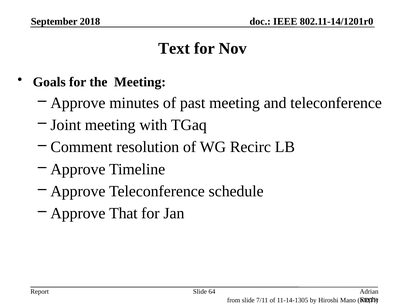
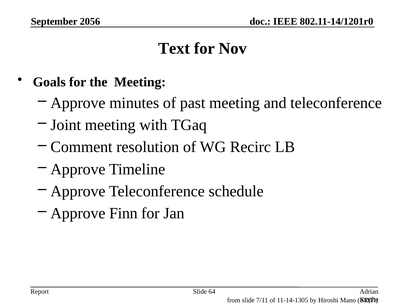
2018: 2018 -> 2056
That: That -> Finn
